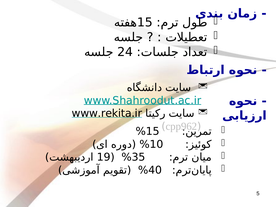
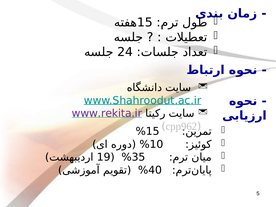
www.rekita.ir colour: black -> purple
